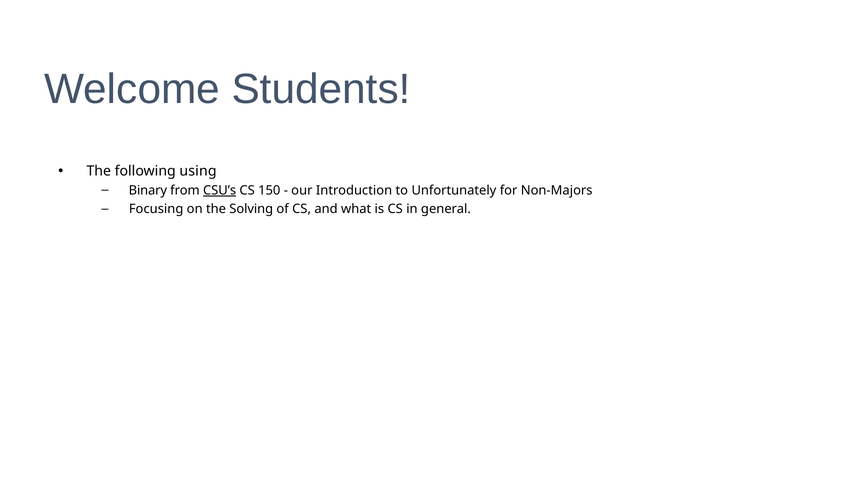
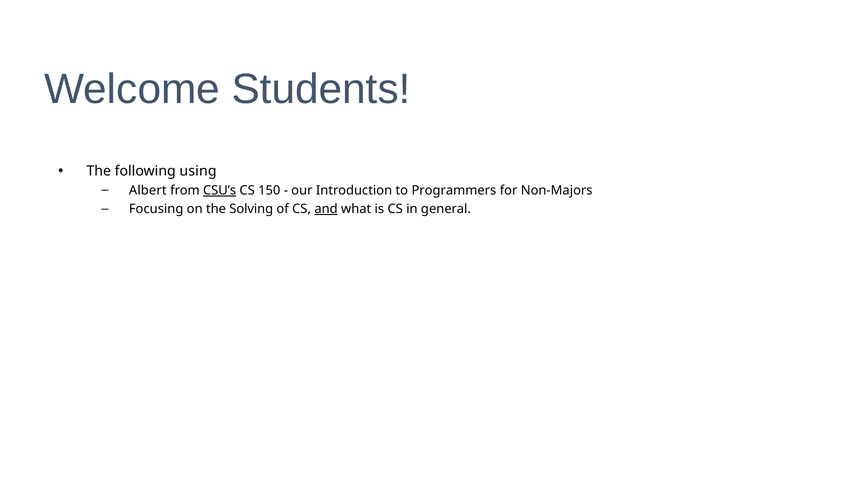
Binary: Binary -> Albert
Unfortunately: Unfortunately -> Programmers
and underline: none -> present
